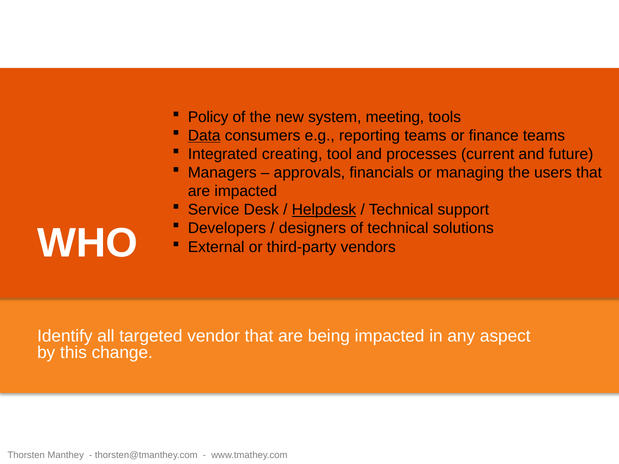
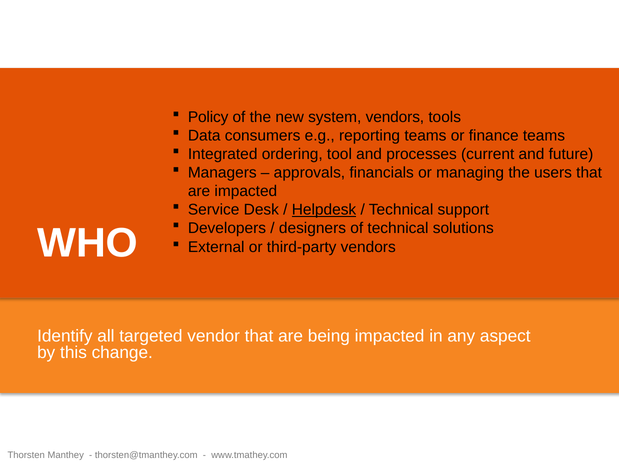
system meeting: meeting -> vendors
Data underline: present -> none
creating: creating -> ordering
